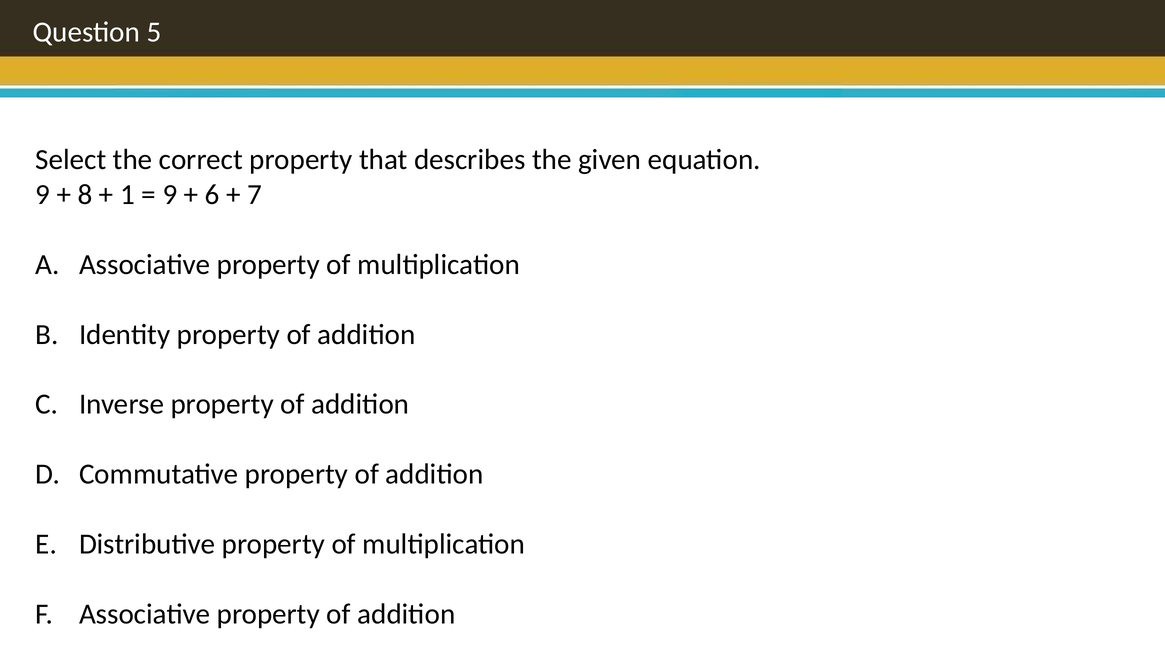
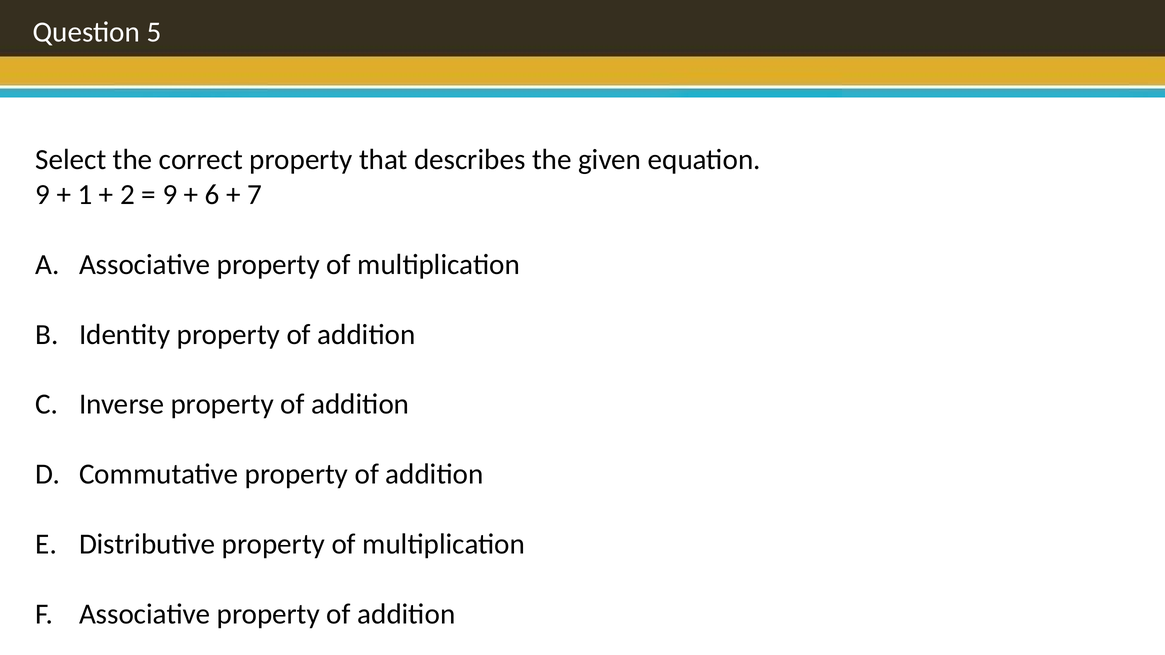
8: 8 -> 1
1: 1 -> 2
